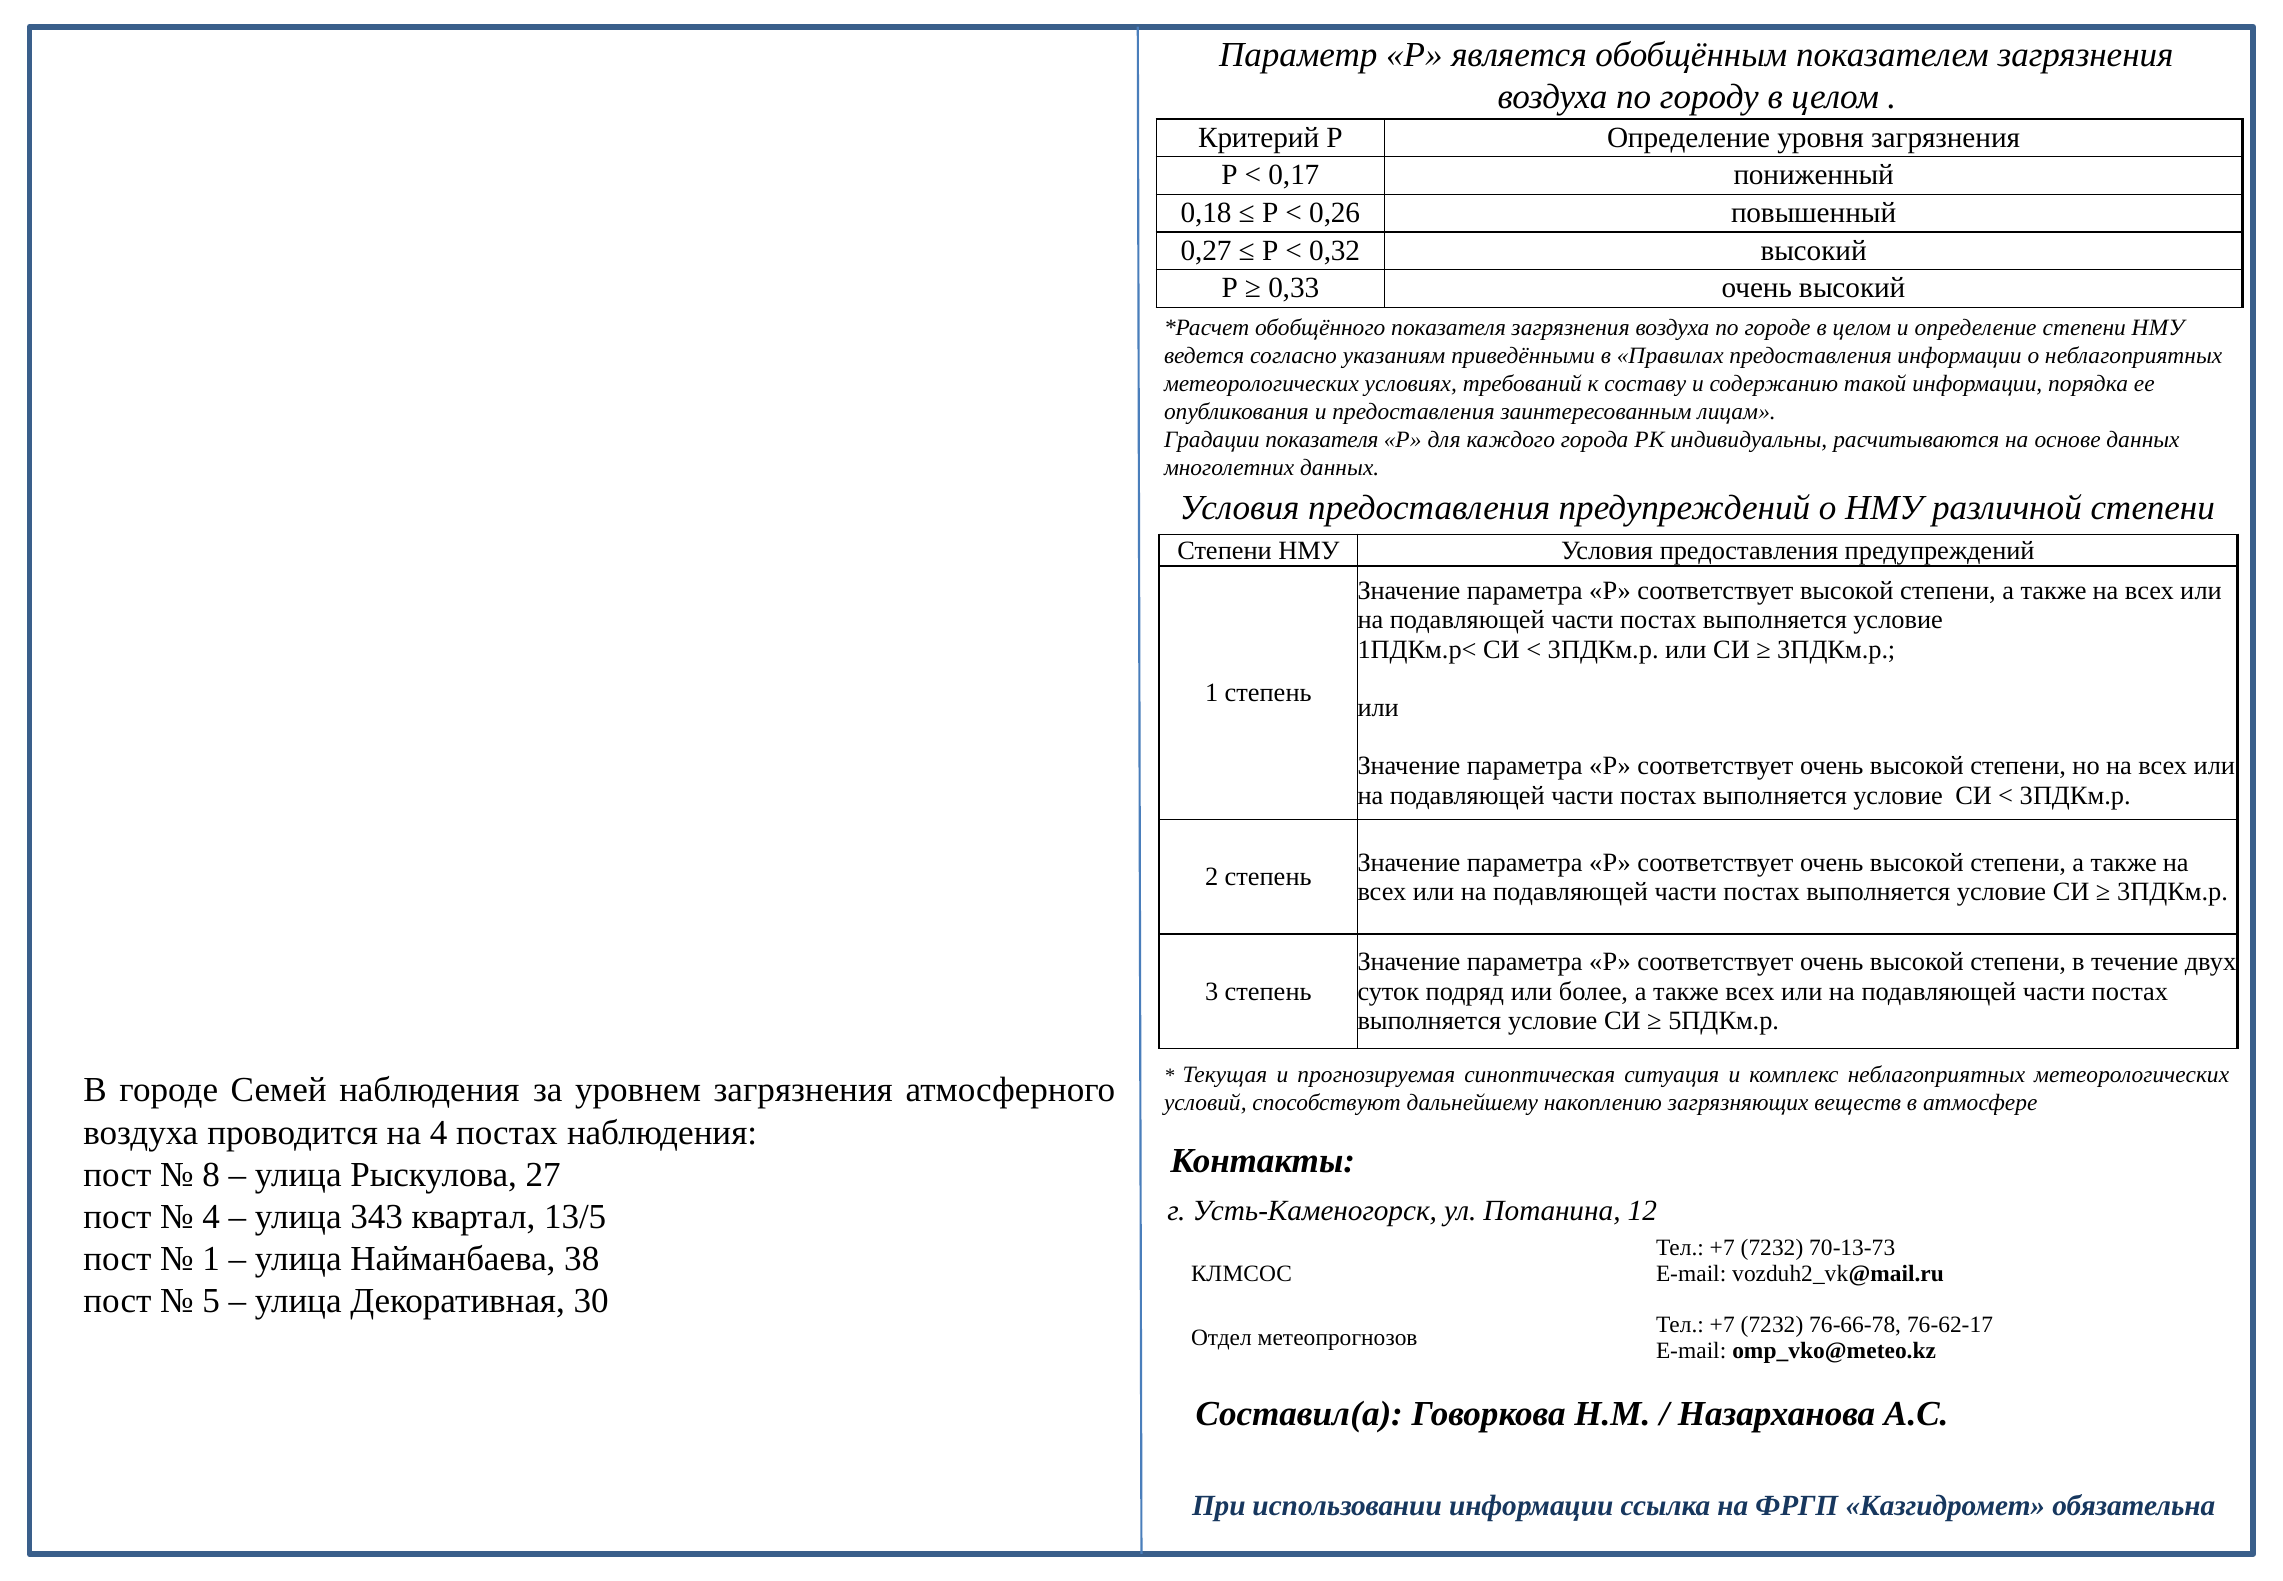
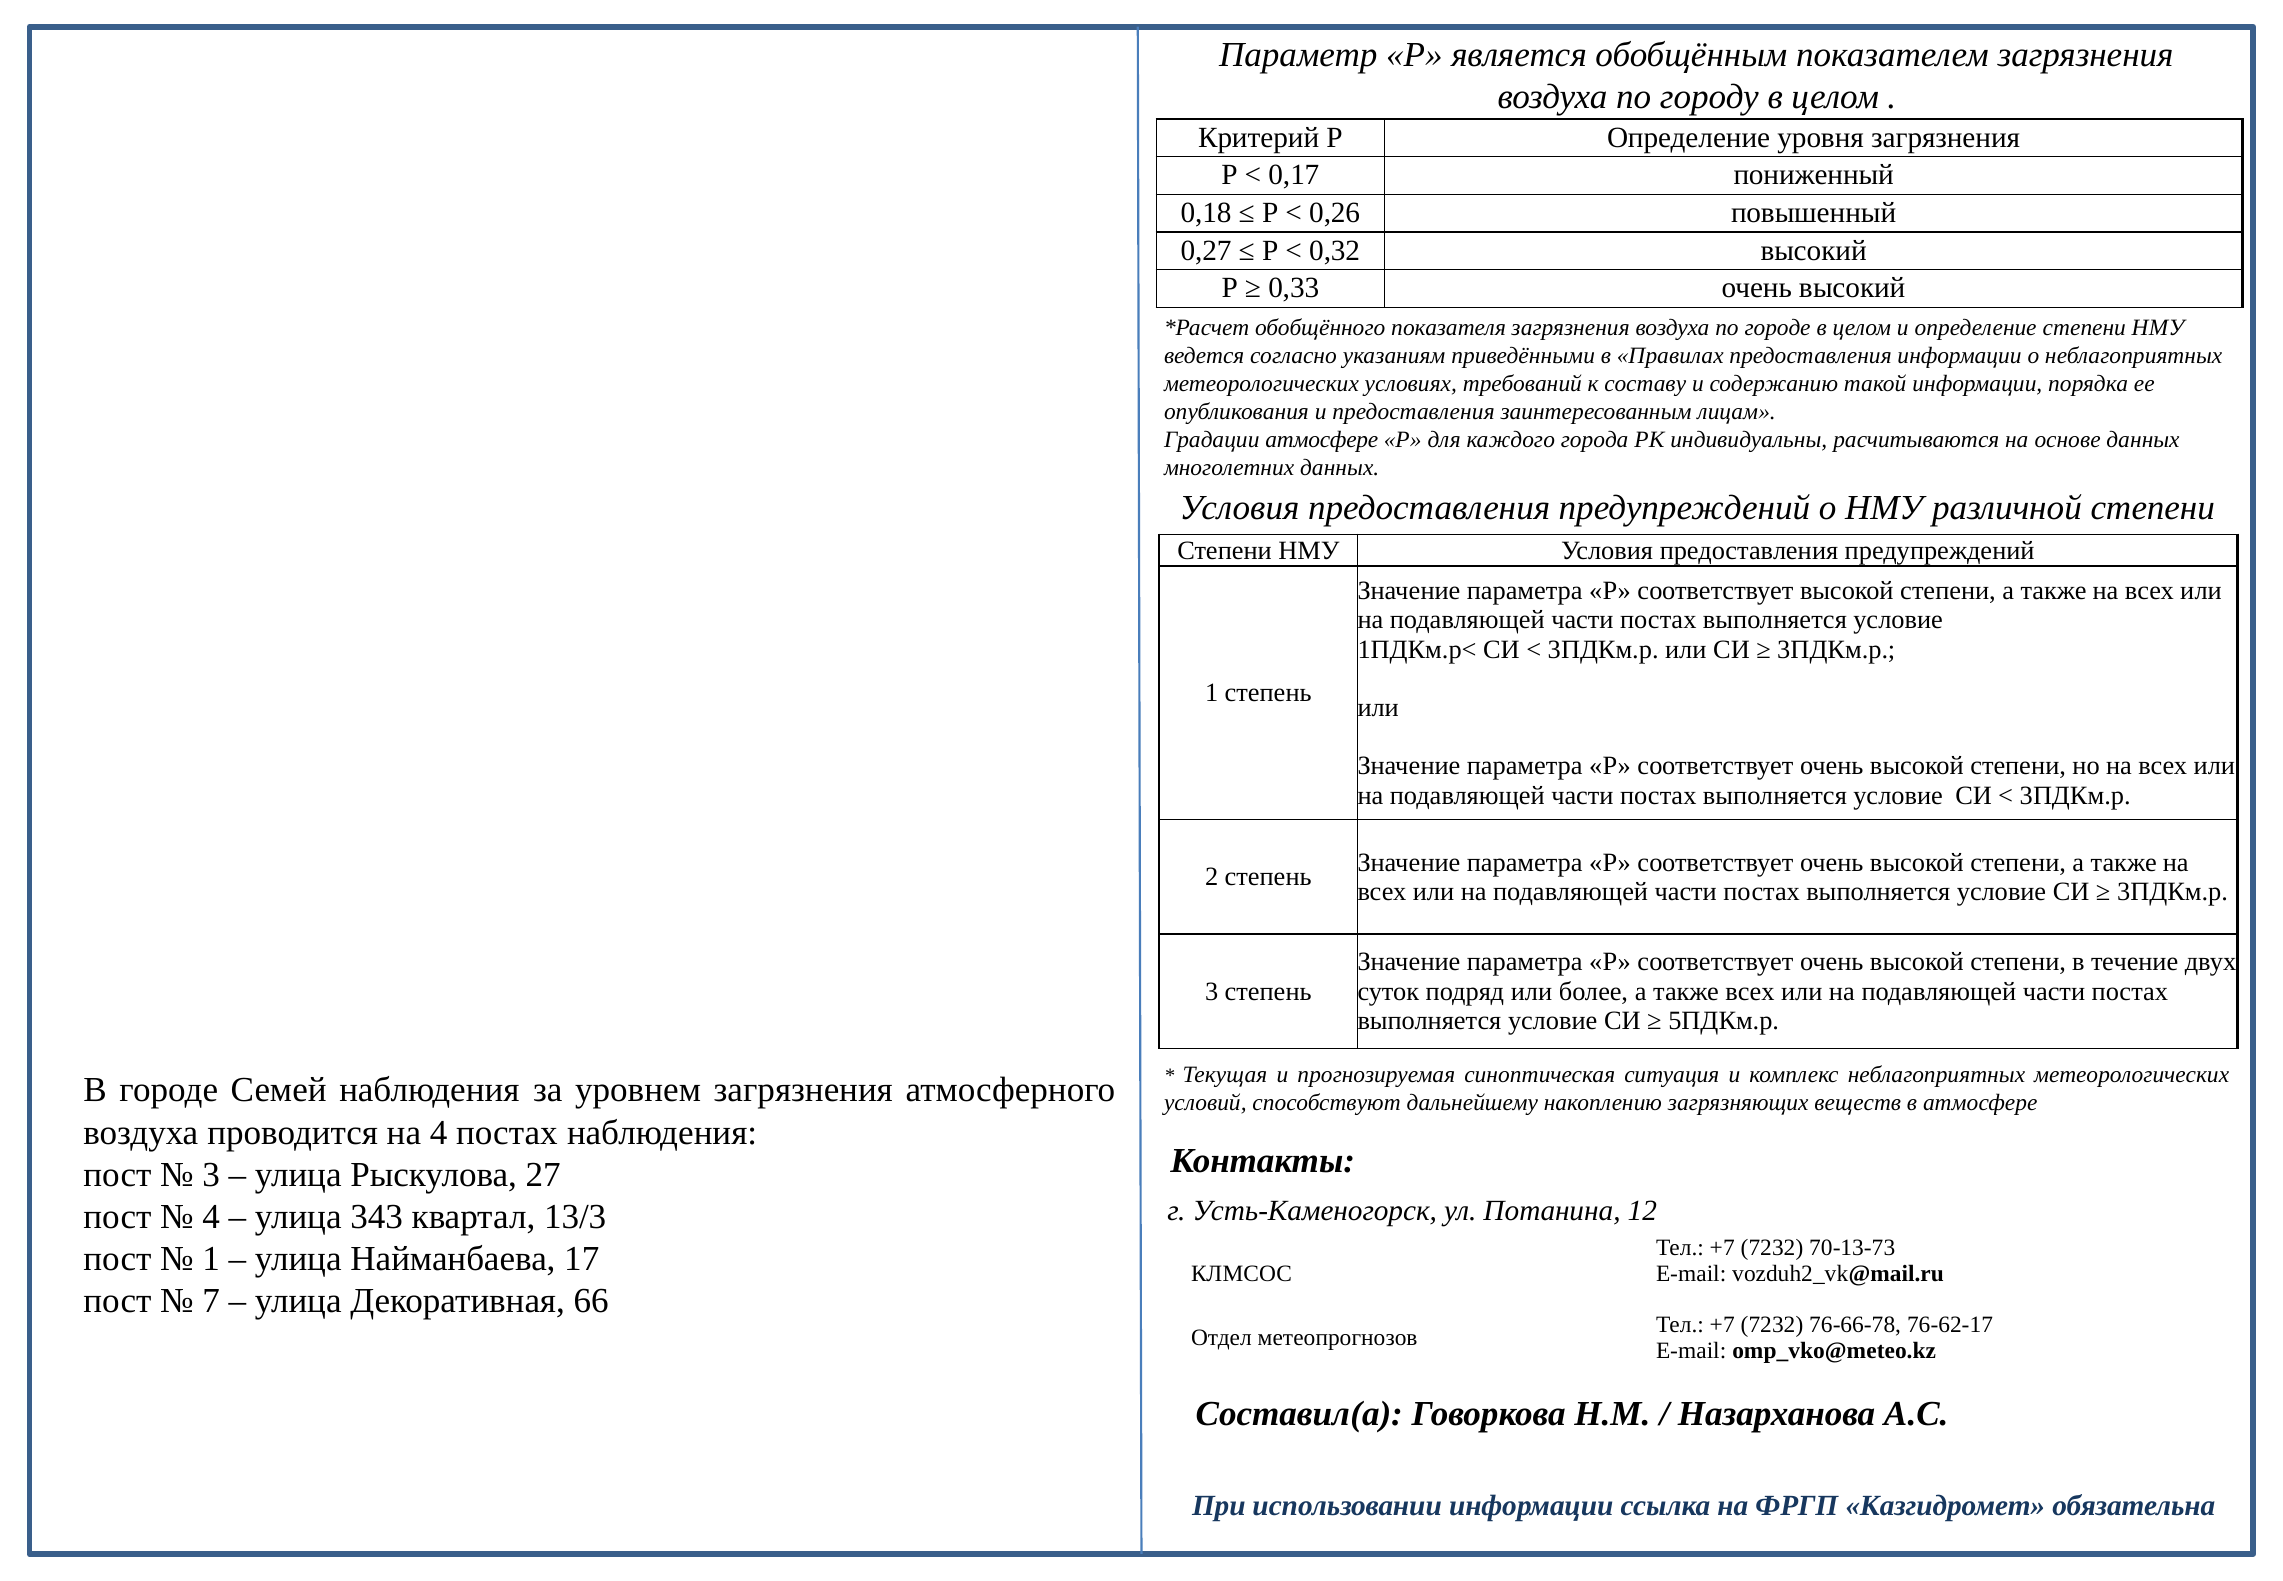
Градации показателя: показателя -> атмосфере
8 at (211, 1174): 8 -> 3
13/5: 13/5 -> 13/3
38: 38 -> 17
5: 5 -> 7
30: 30 -> 66
